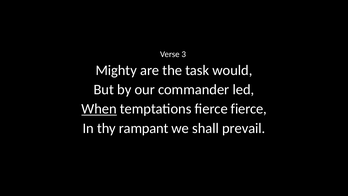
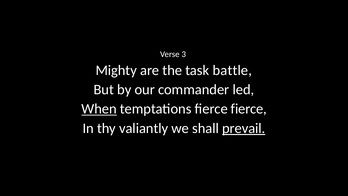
would: would -> battle
rampant: rampant -> valiantly
prevail underline: none -> present
